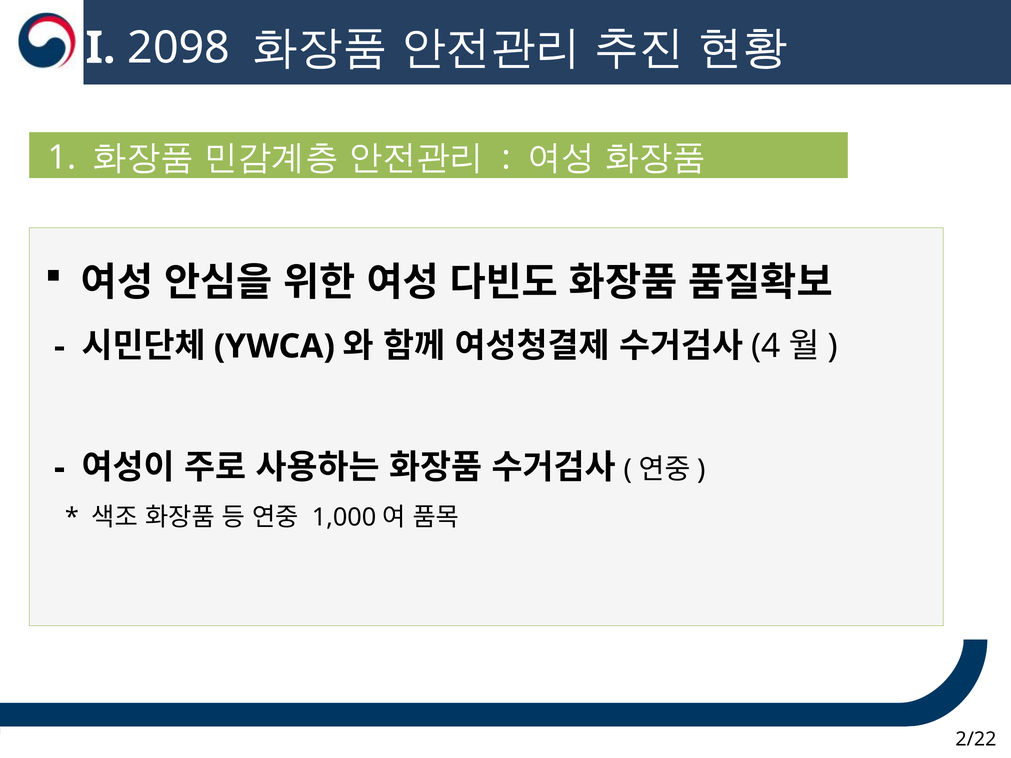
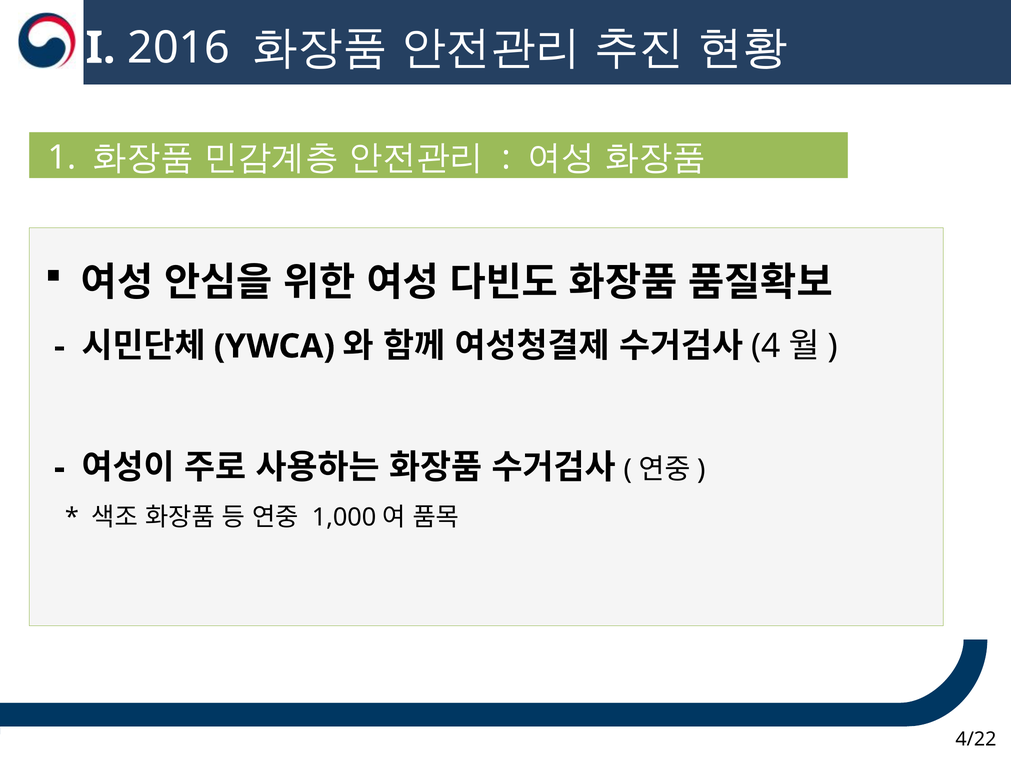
2098: 2098 -> 2016
2/22: 2/22 -> 4/22
